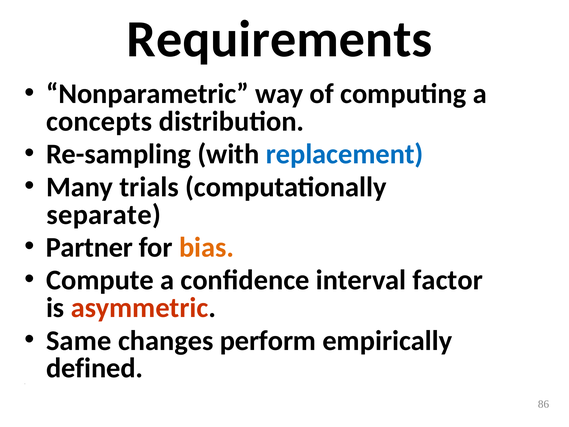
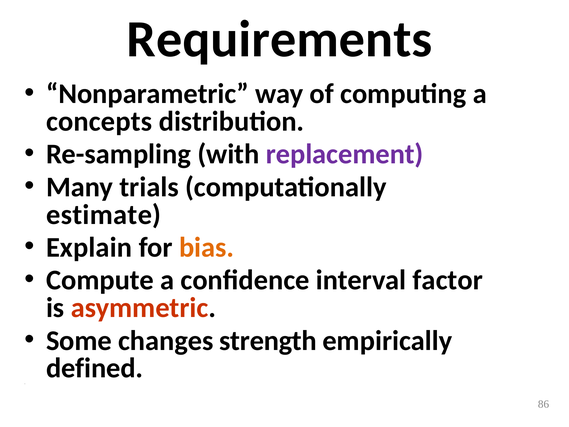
replacement colour: blue -> purple
separate: separate -> estimate
Partner: Partner -> Explain
Same: Same -> Some
perform: perform -> strength
